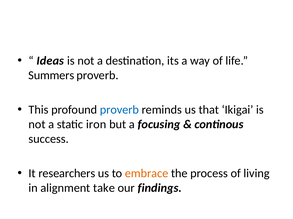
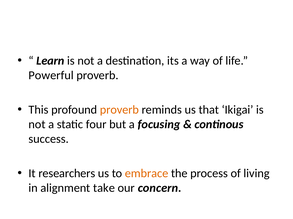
Ideas: Ideas -> Learn
Summers: Summers -> Powerful
proverb at (119, 110) colour: blue -> orange
iron: iron -> four
findings: findings -> concern
